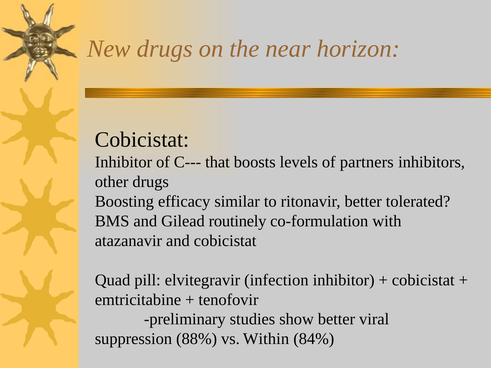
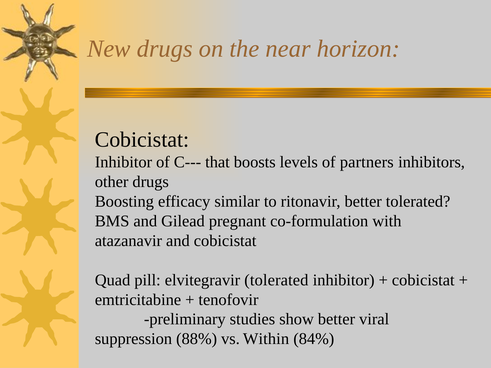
routinely: routinely -> pregnant
elvitegravir infection: infection -> tolerated
